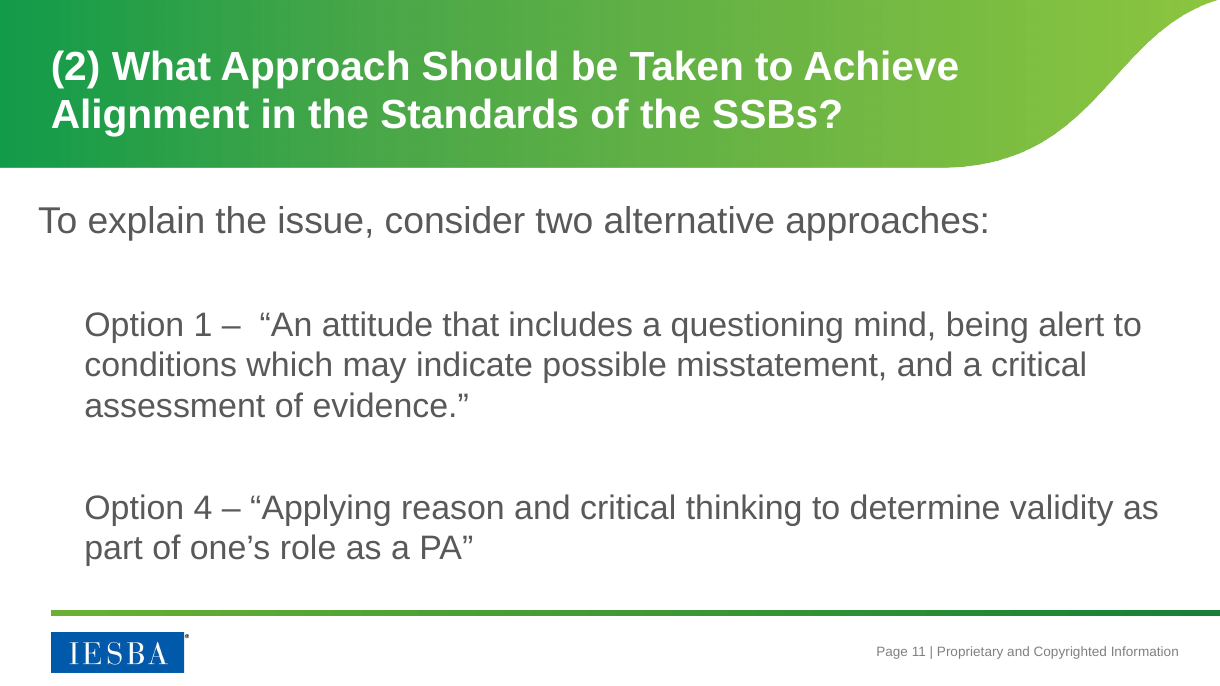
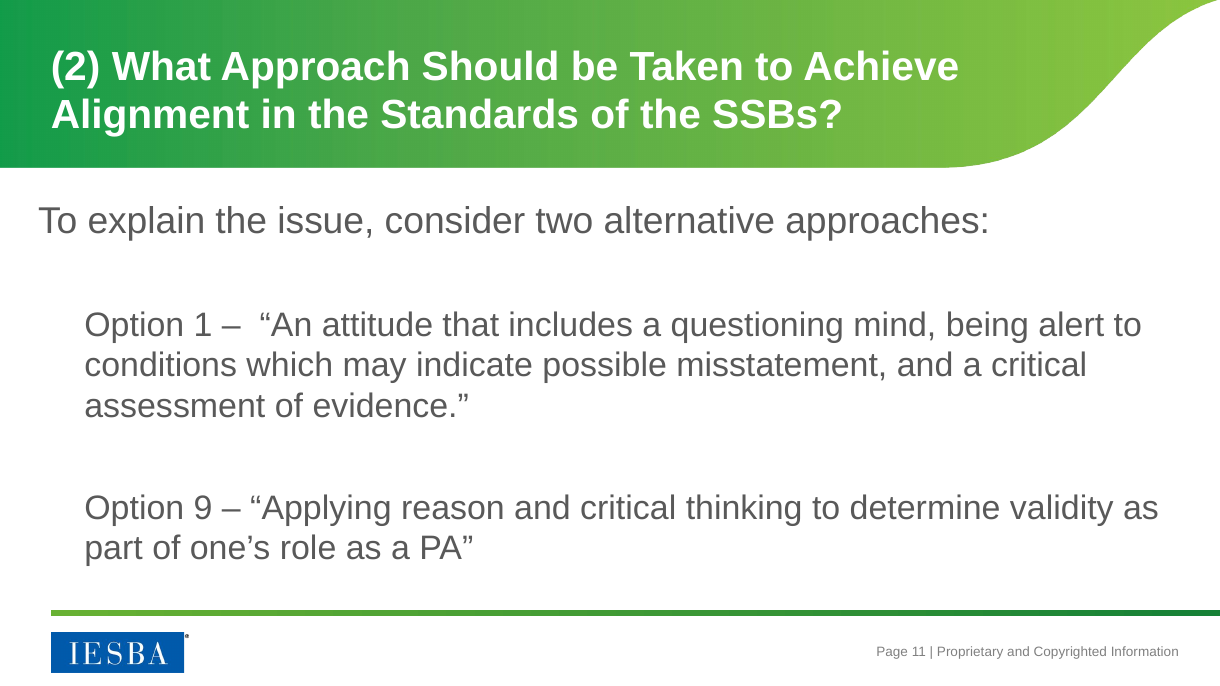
4: 4 -> 9
